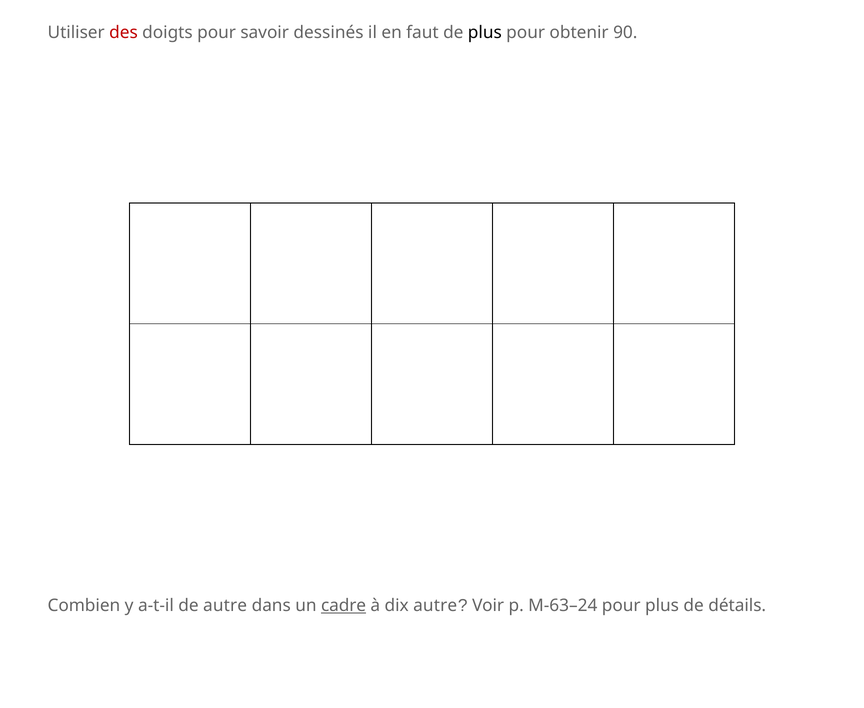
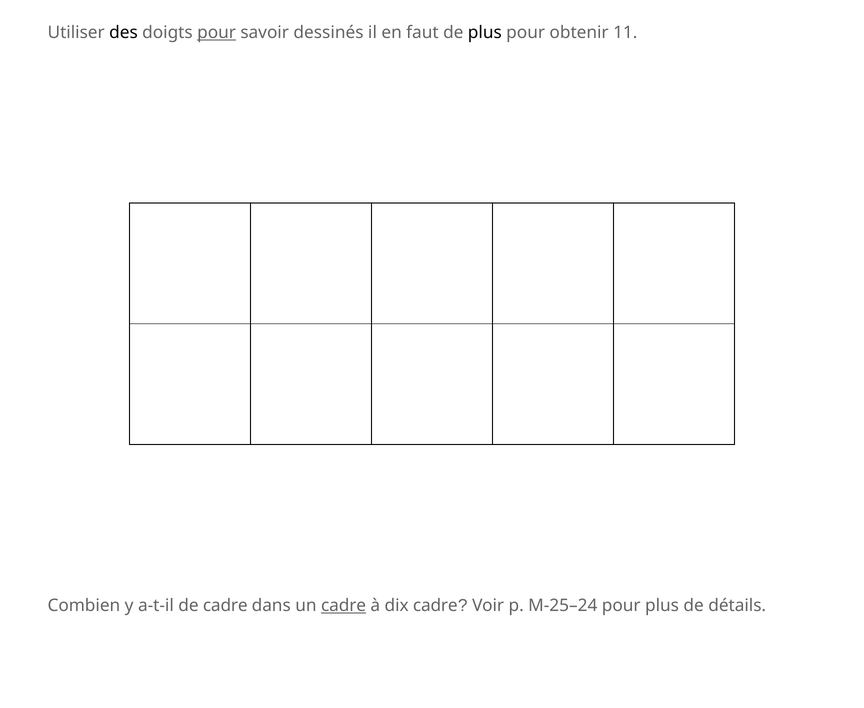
des colour: red -> black
pour at (217, 33) underline: none -> present
90: 90 -> 11
de autre: autre -> cadre
dix autre: autre -> cadre
M-63–24: M-63–24 -> M-25–24
